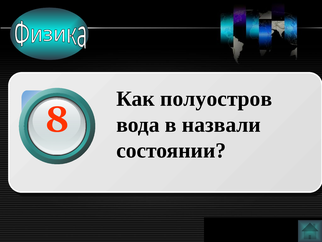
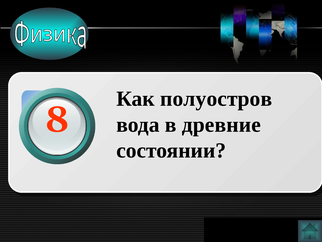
назвали: назвали -> древние
